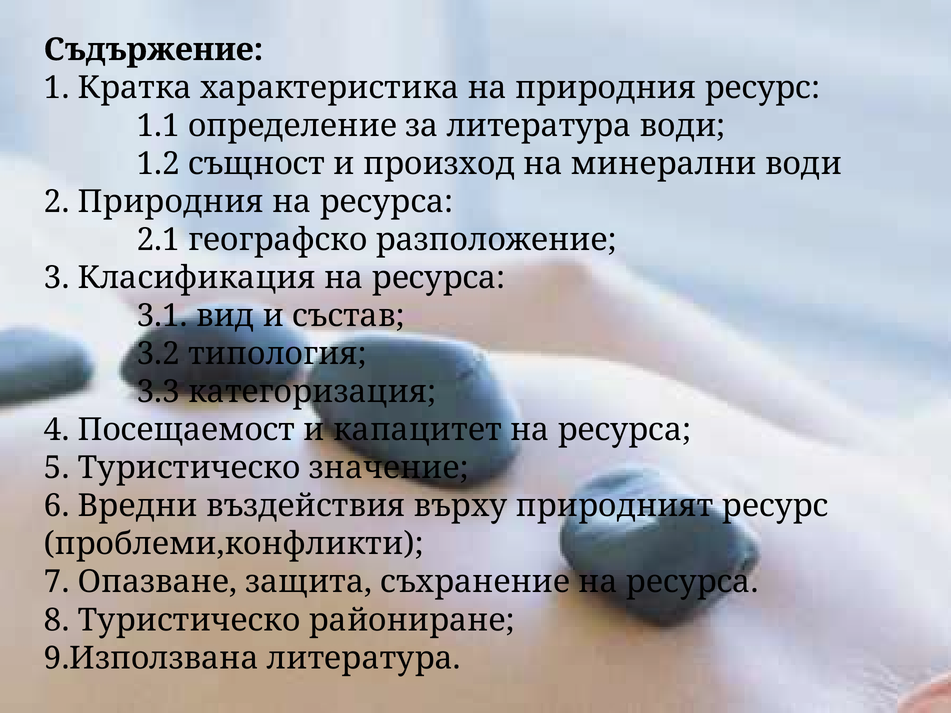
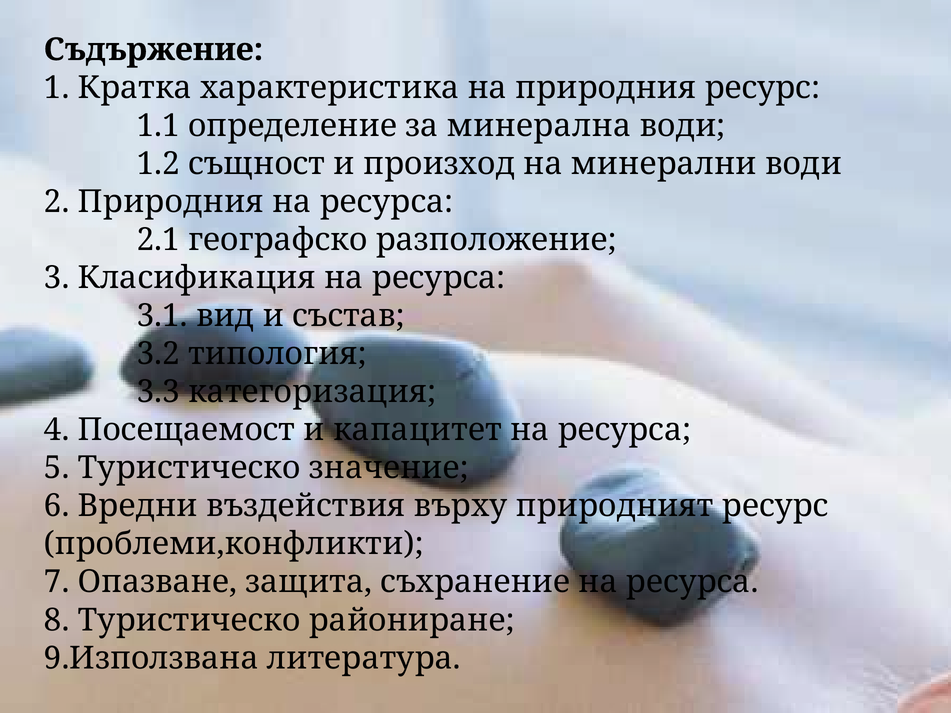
за литература: литература -> минерална
